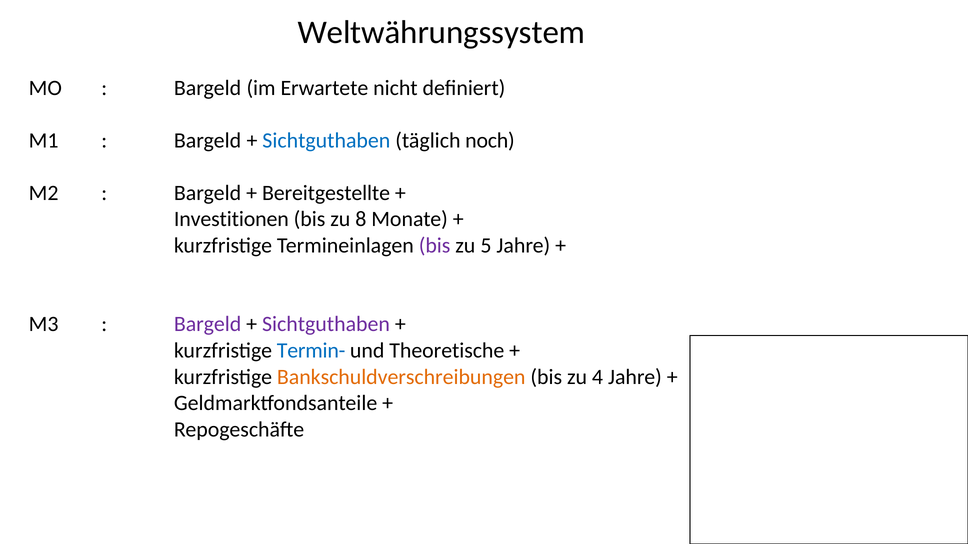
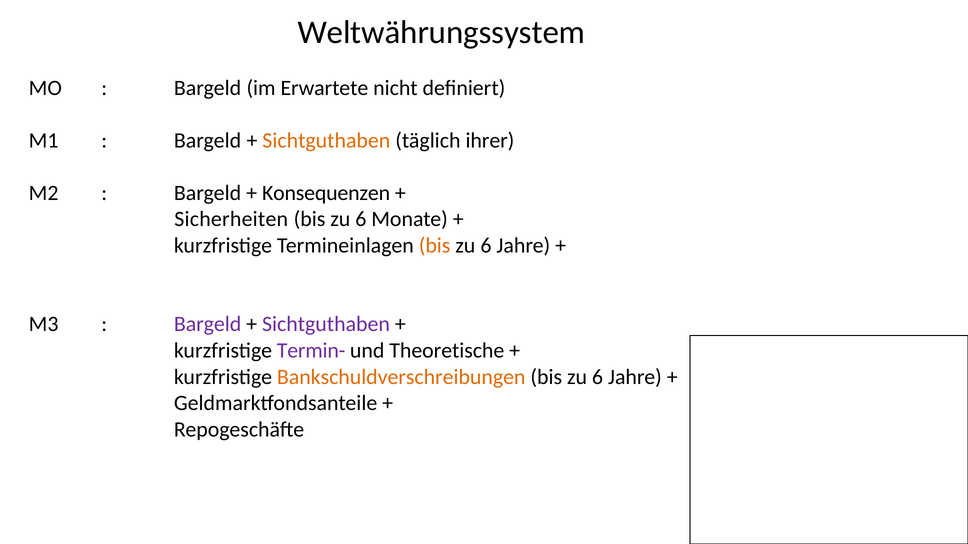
Sichtguthaben at (326, 140) colour: blue -> orange
noch: noch -> ihrer
Bereitgestellte: Bereitgestellte -> Konsequenzen
Investitionen: Investitionen -> Sicherheiten
8 at (361, 219): 8 -> 6
bis at (435, 246) colour: purple -> orange
5 at (486, 246): 5 -> 6
Termin- colour: blue -> purple
4 at (598, 377): 4 -> 6
